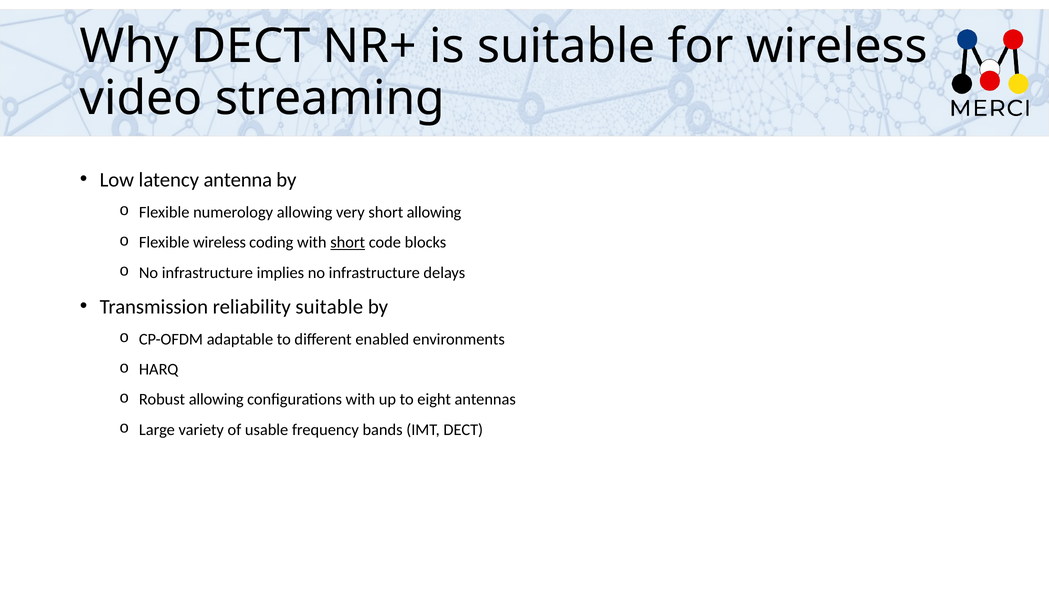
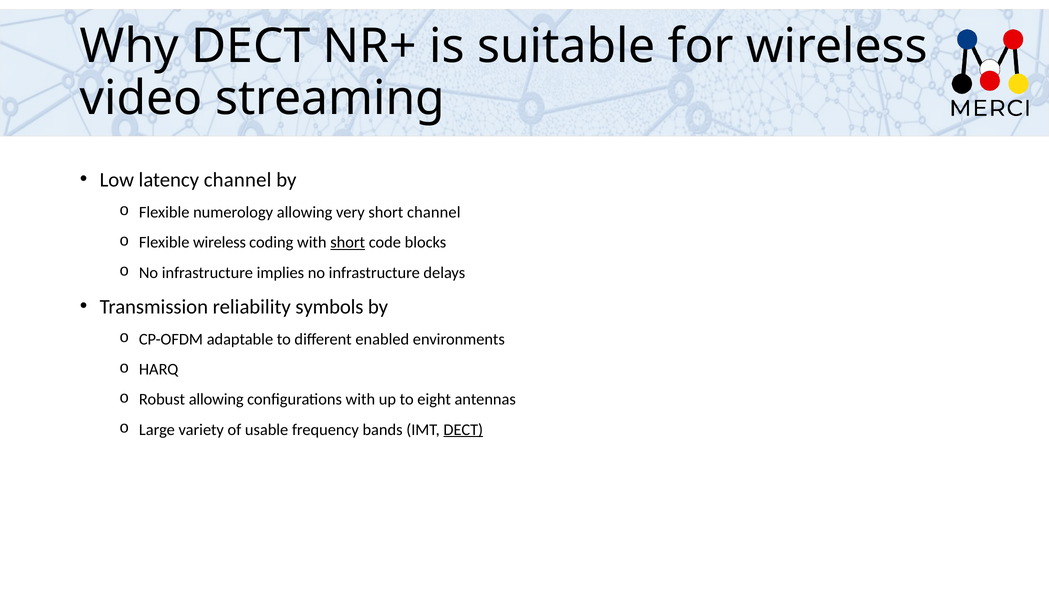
latency antenna: antenna -> channel
short allowing: allowing -> channel
reliability suitable: suitable -> symbols
DECT at (463, 430) underline: none -> present
